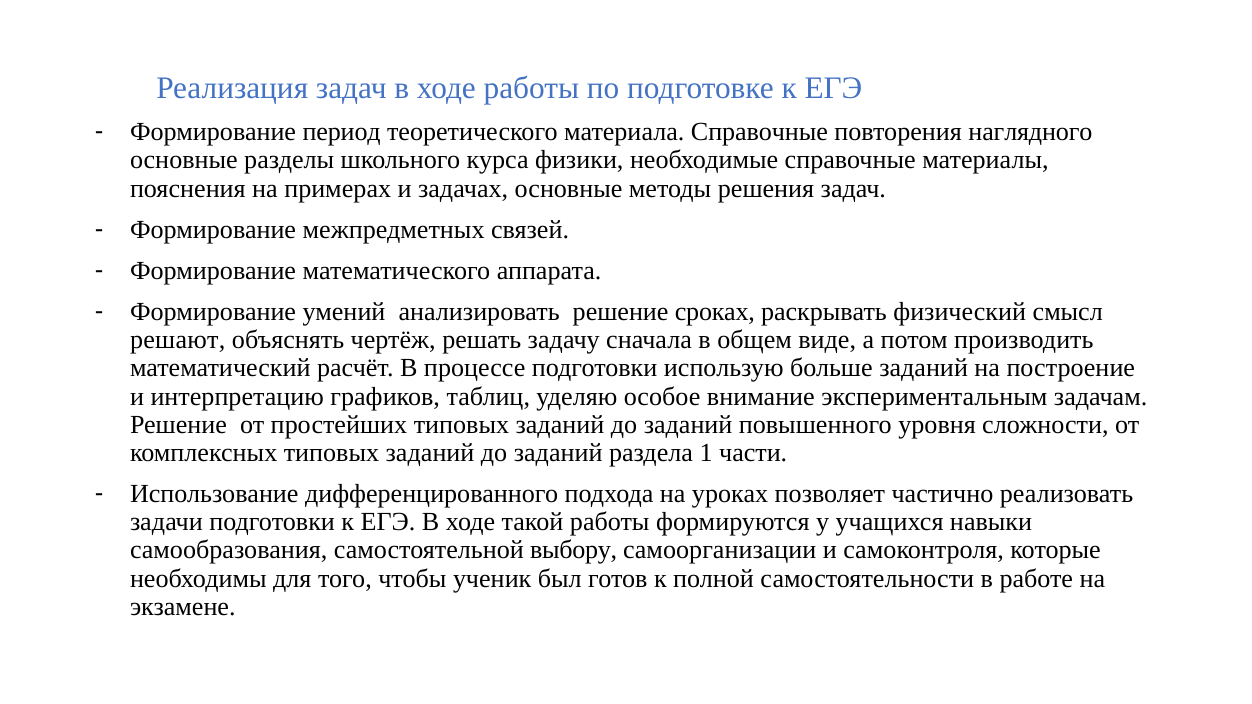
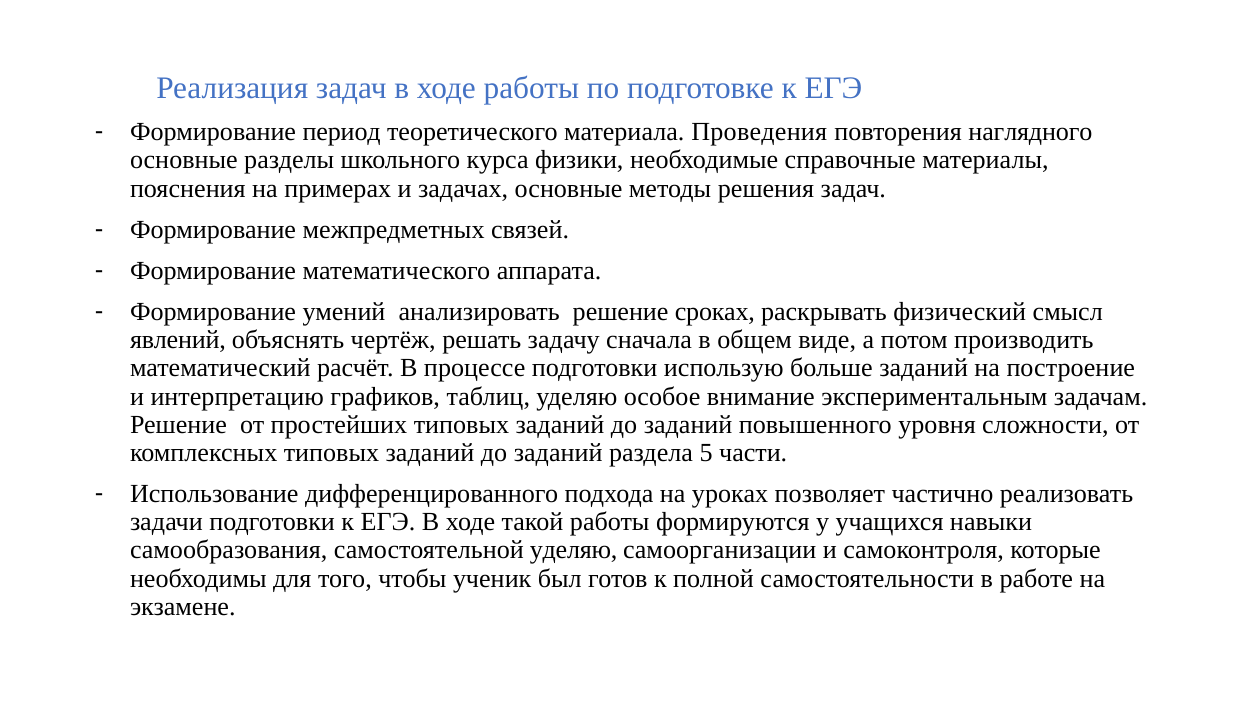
материала Справочные: Справочные -> Проведения
решают: решают -> явлений
1: 1 -> 5
самостоятельной выбору: выбору -> уделяю
